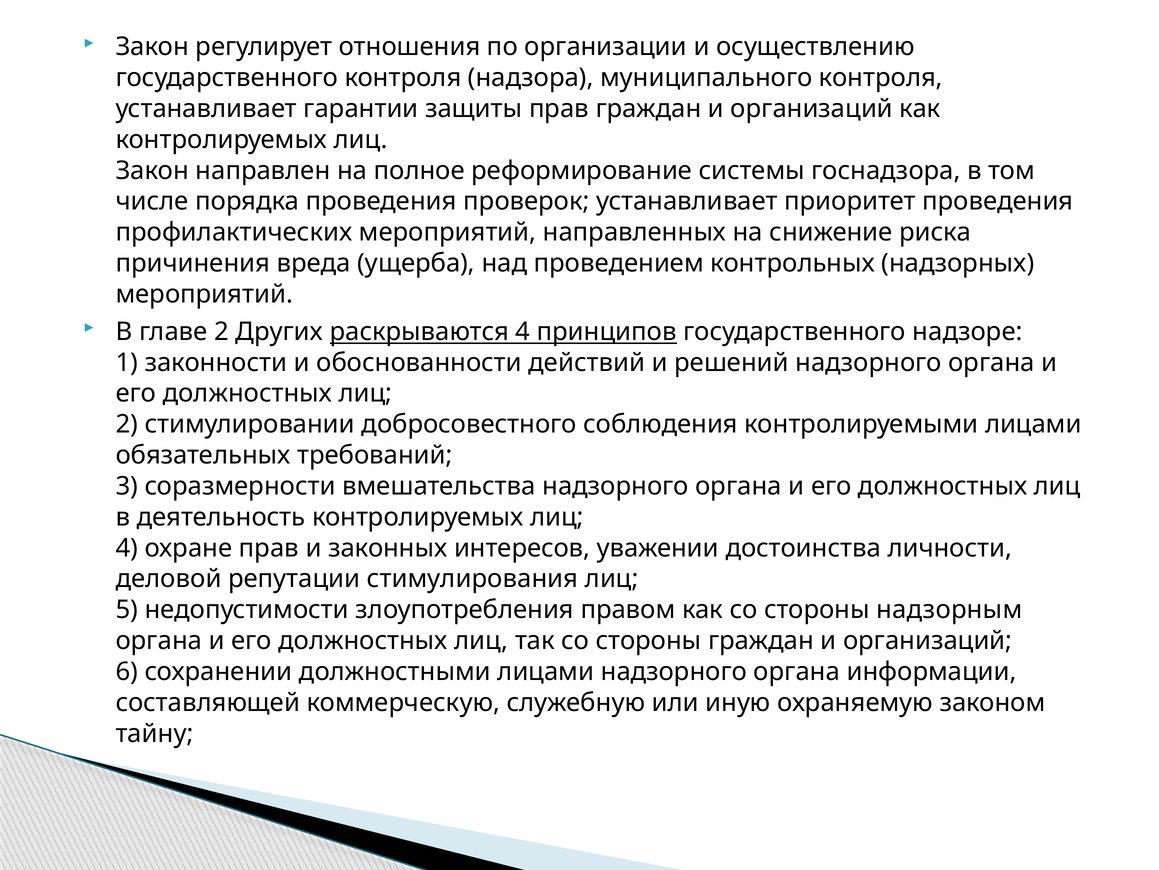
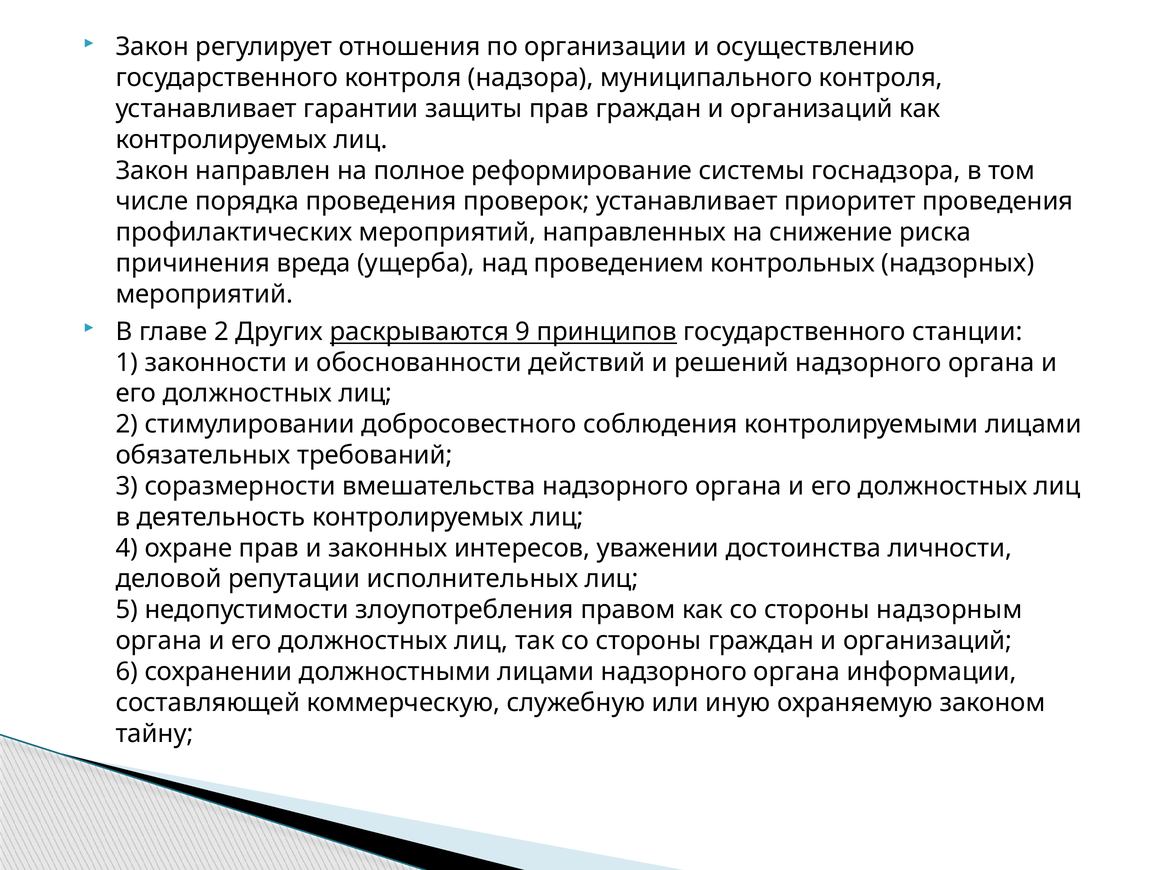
раскрываются 4: 4 -> 9
надзоре: надзоре -> станции
стимулирования: стимулирования -> исполнительных
